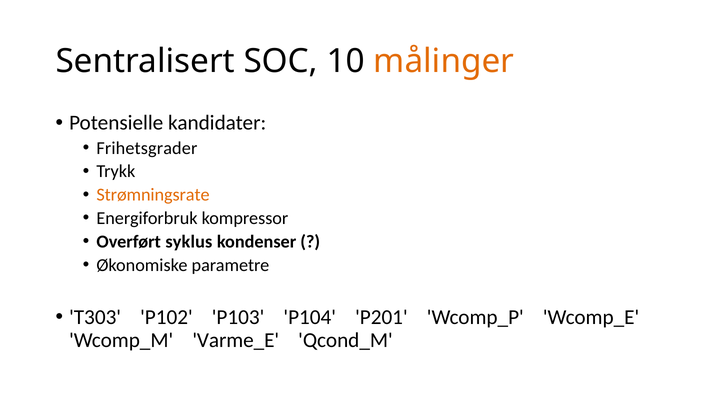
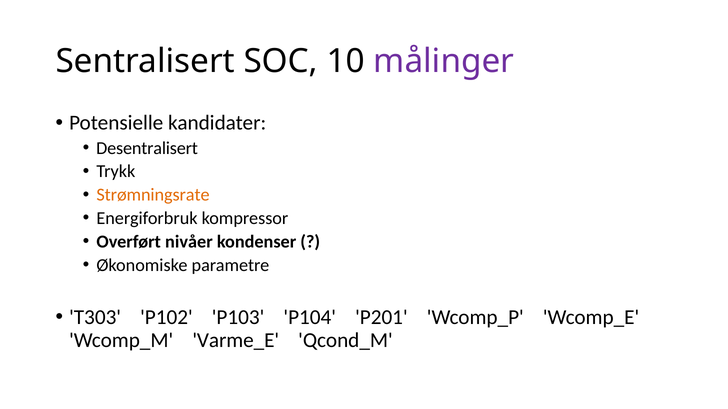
målinger colour: orange -> purple
Frihetsgrader: Frihetsgrader -> Desentralisert
syklus: syklus -> nivåer
